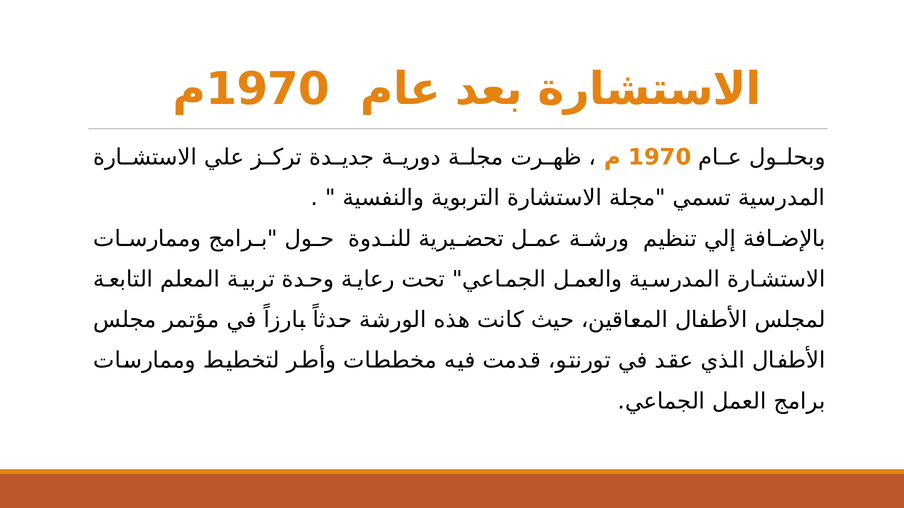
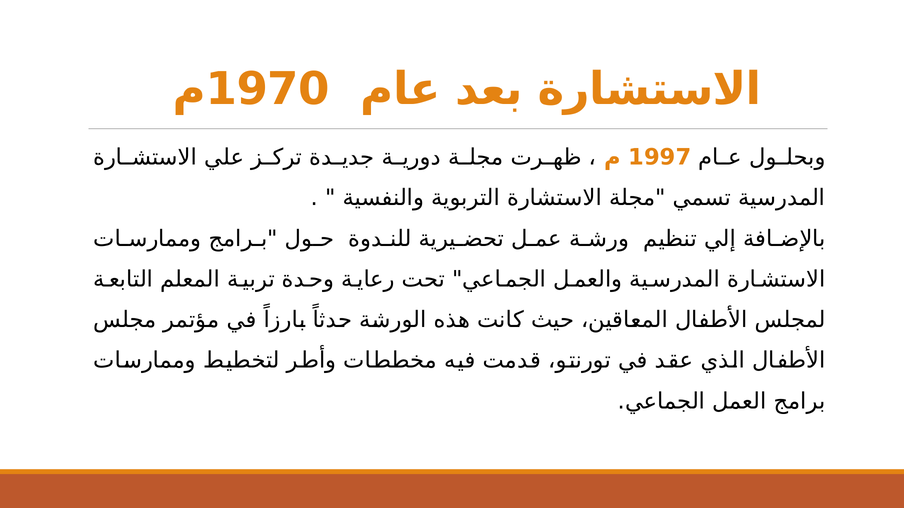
1970 at (660, 157): 1970 -> 1997
